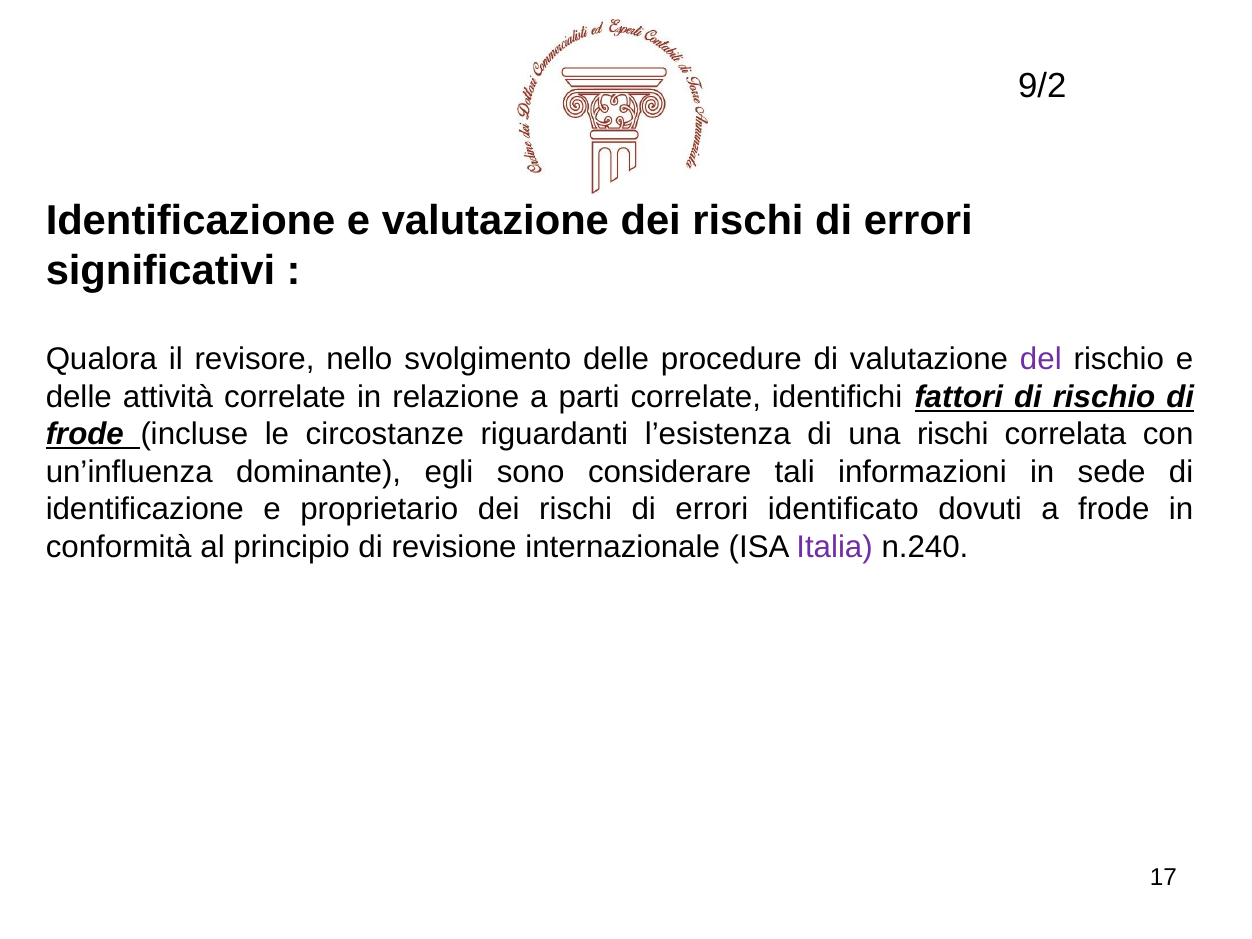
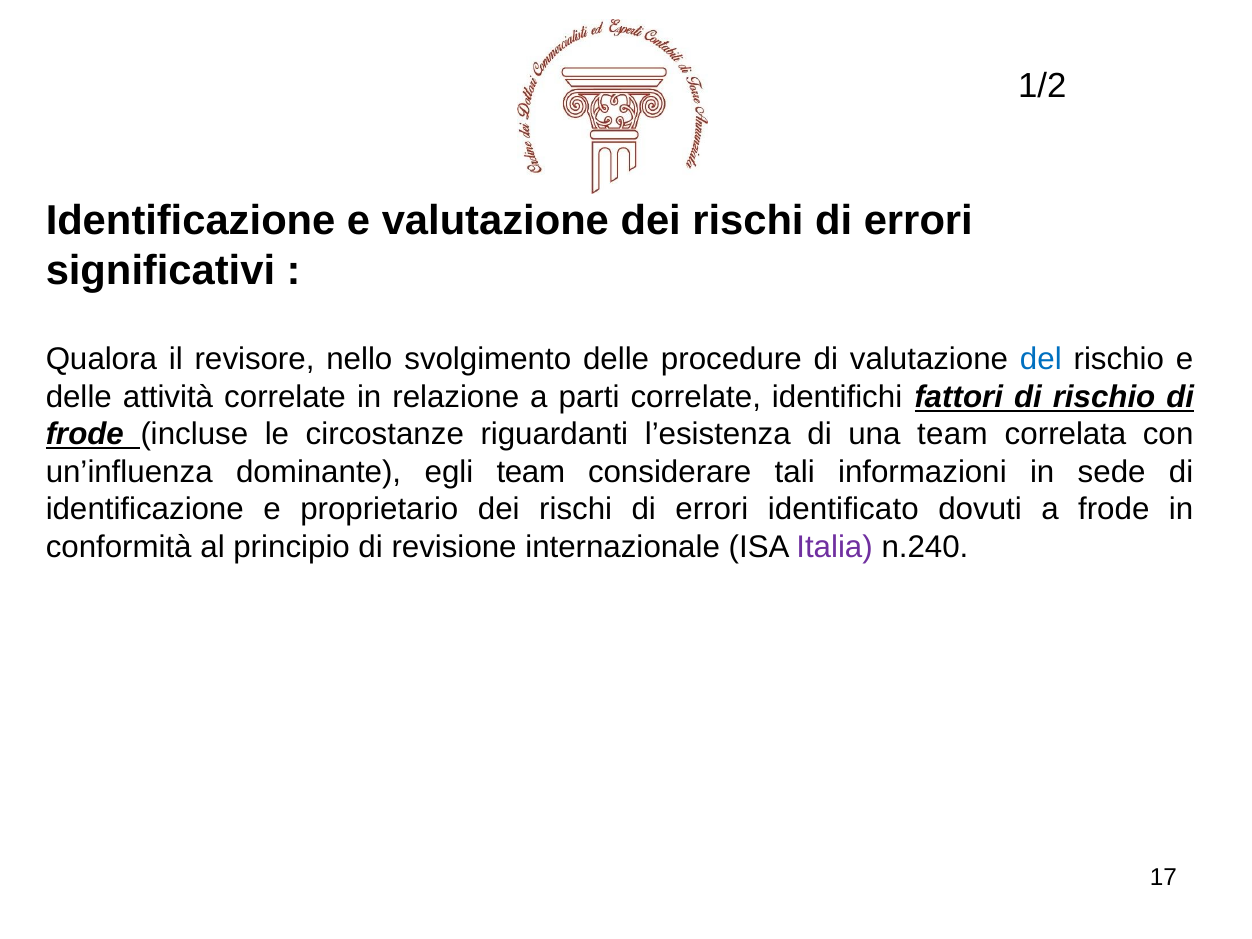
9/2: 9/2 -> 1/2
del colour: purple -> blue
una rischi: rischi -> team
egli sono: sono -> team
